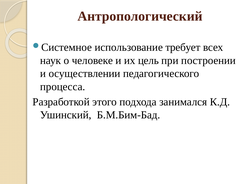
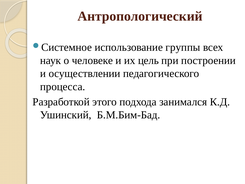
требует: требует -> группы
